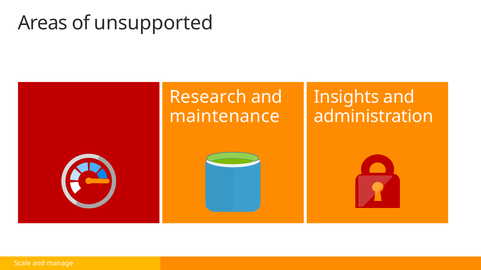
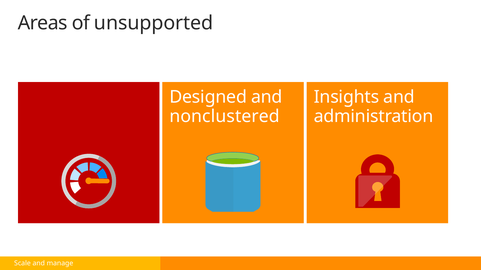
Research: Research -> Designed
maintenance: maintenance -> nonclustered
